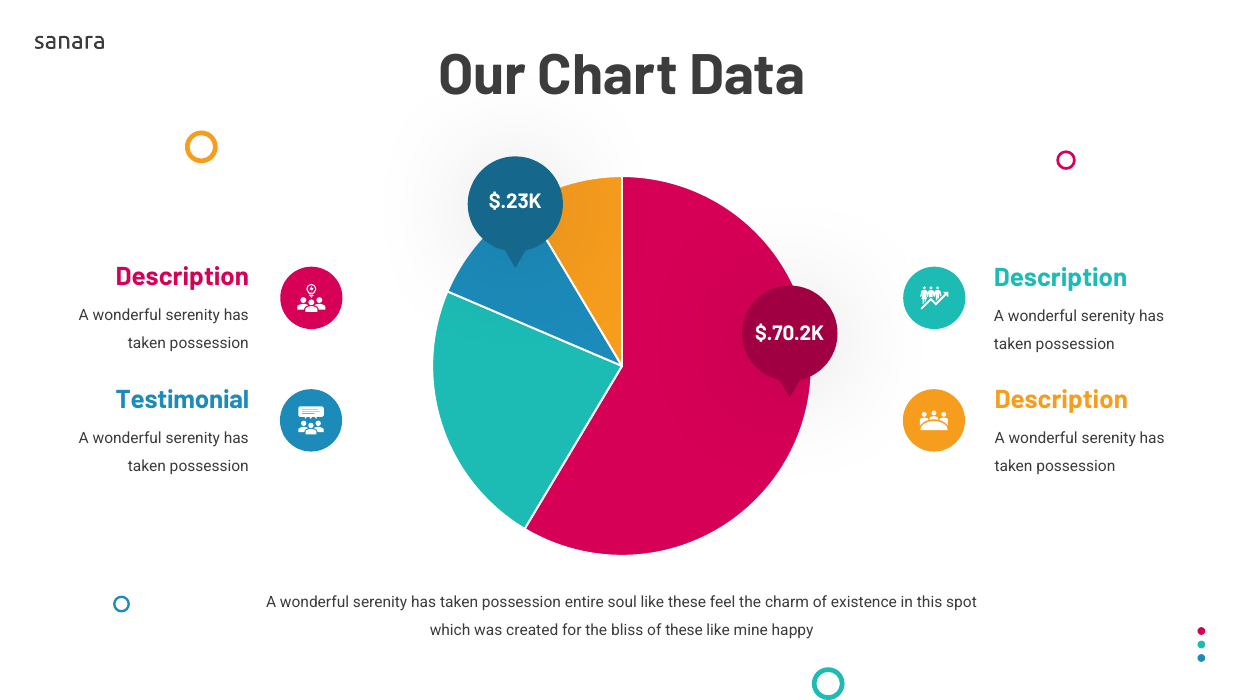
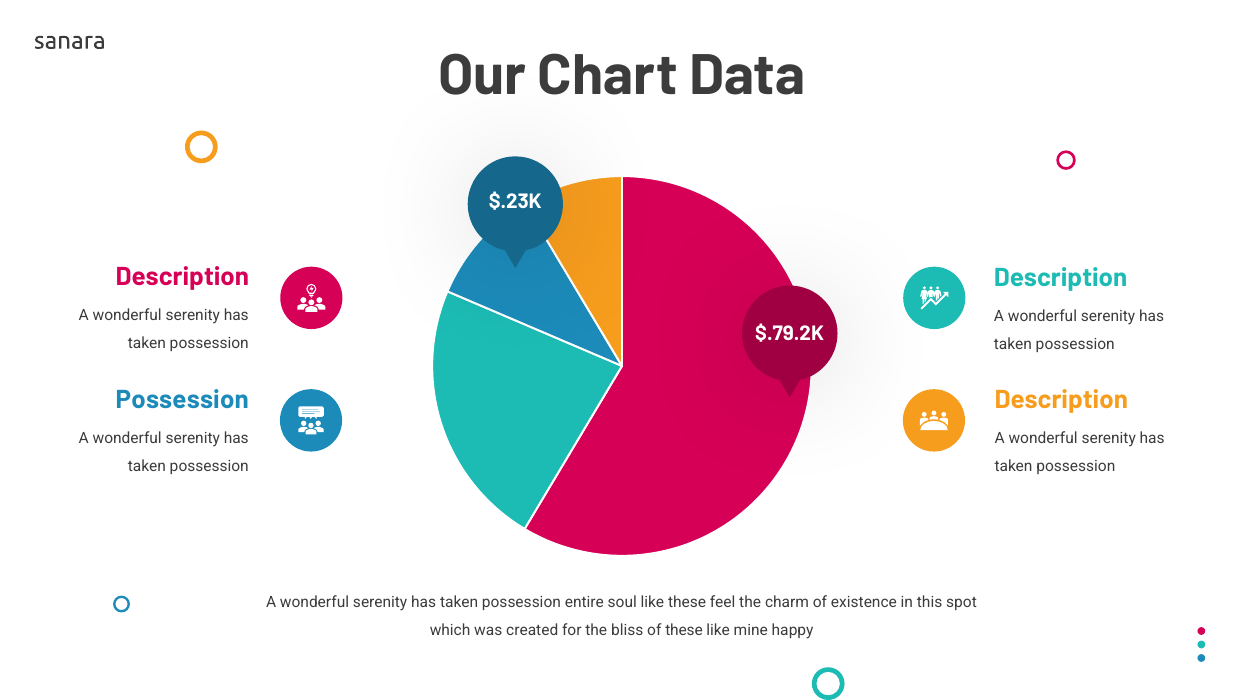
$.70.2K: $.70.2K -> $.79.2K
Testimonial at (182, 399): Testimonial -> Possession
